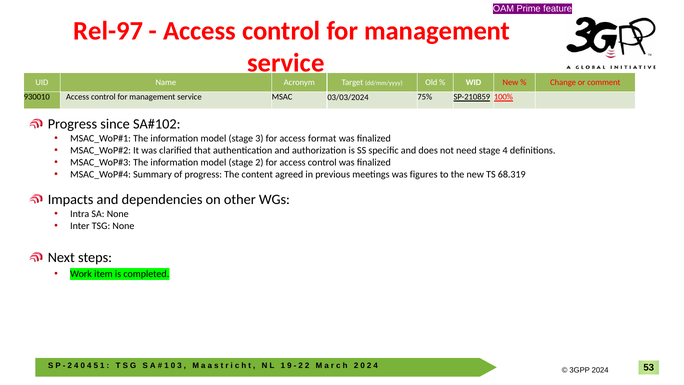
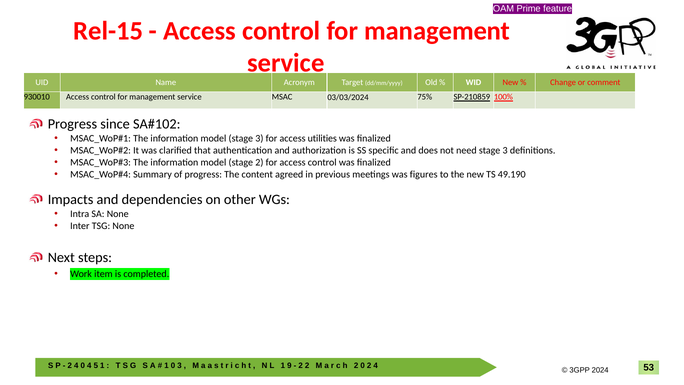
Rel-97: Rel-97 -> Rel-15
format: format -> utilities
need stage 4: 4 -> 3
68.319: 68.319 -> 49.190
